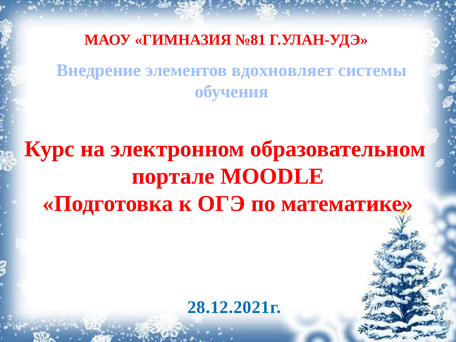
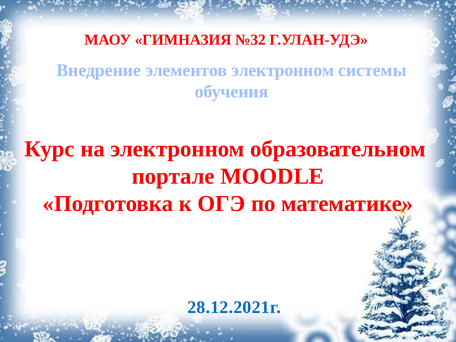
№81: №81 -> №32
элементов вдохновляет: вдохновляет -> электронном
